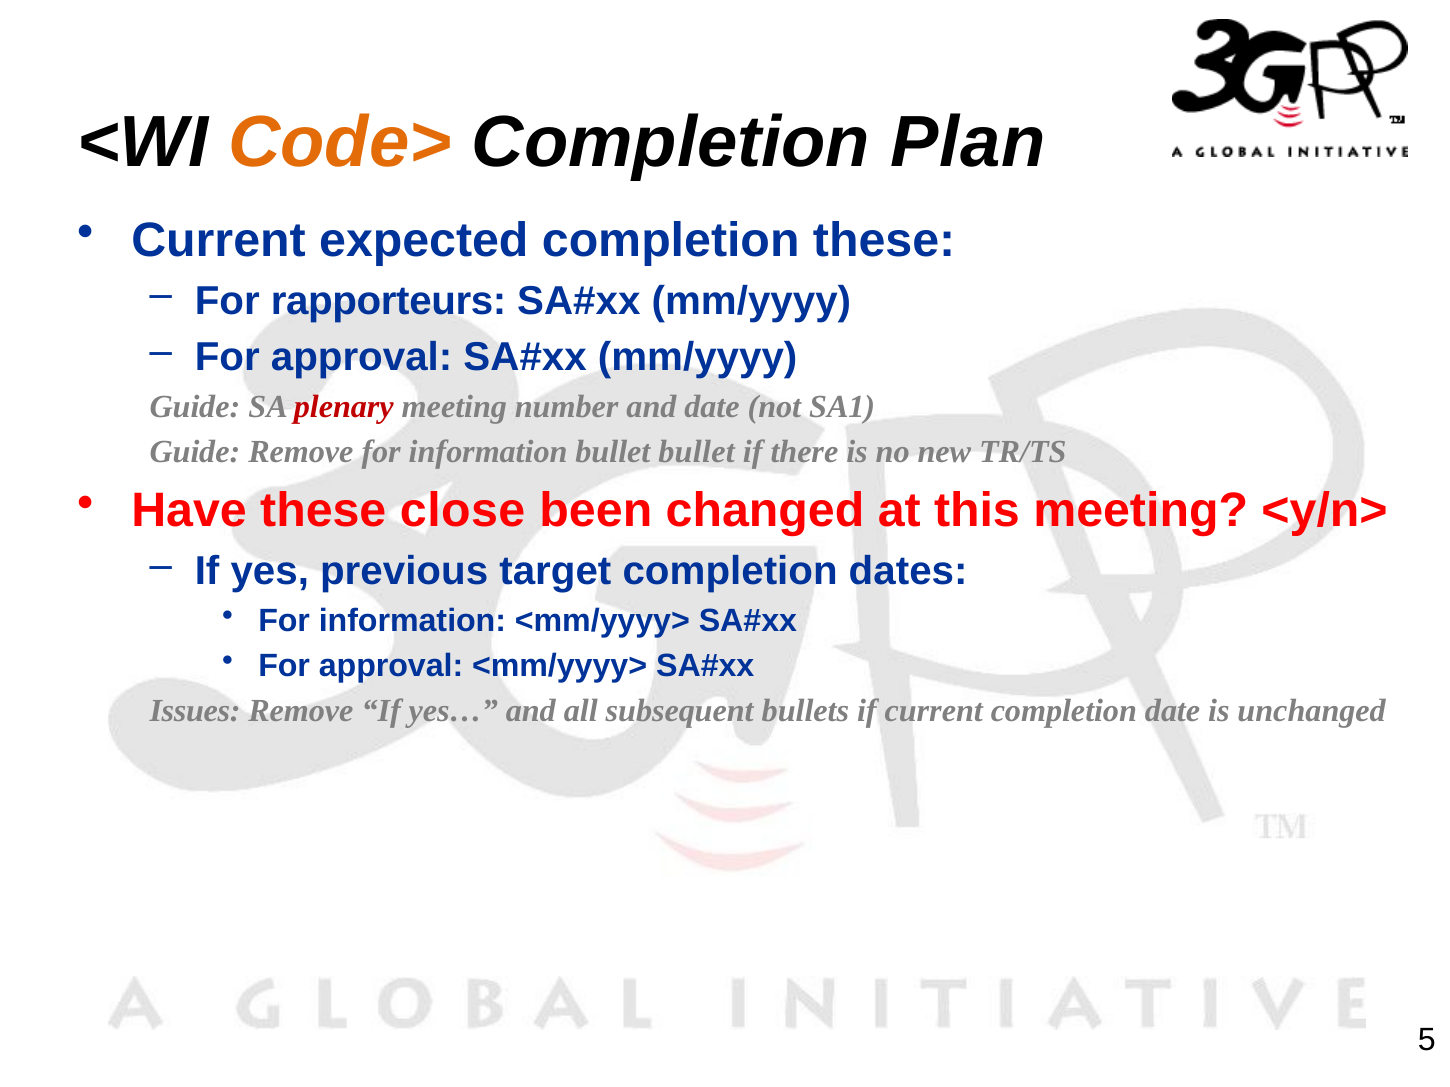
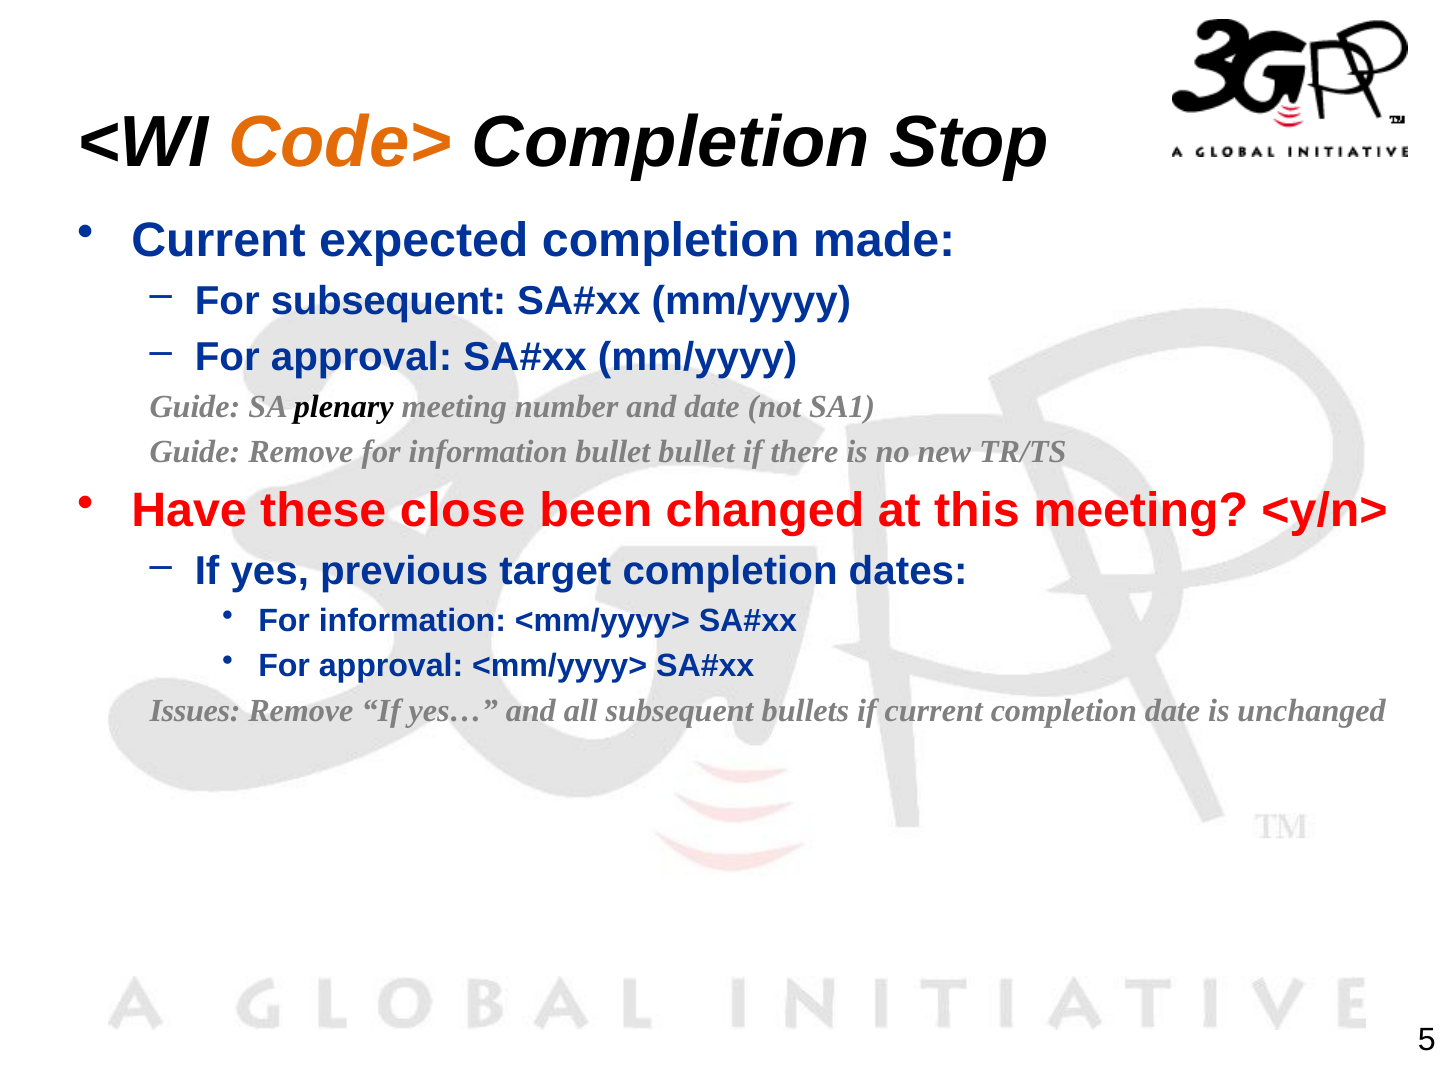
Plan: Plan -> Stop
completion these: these -> made
For rapporteurs: rapporteurs -> subsequent
plenary colour: red -> black
